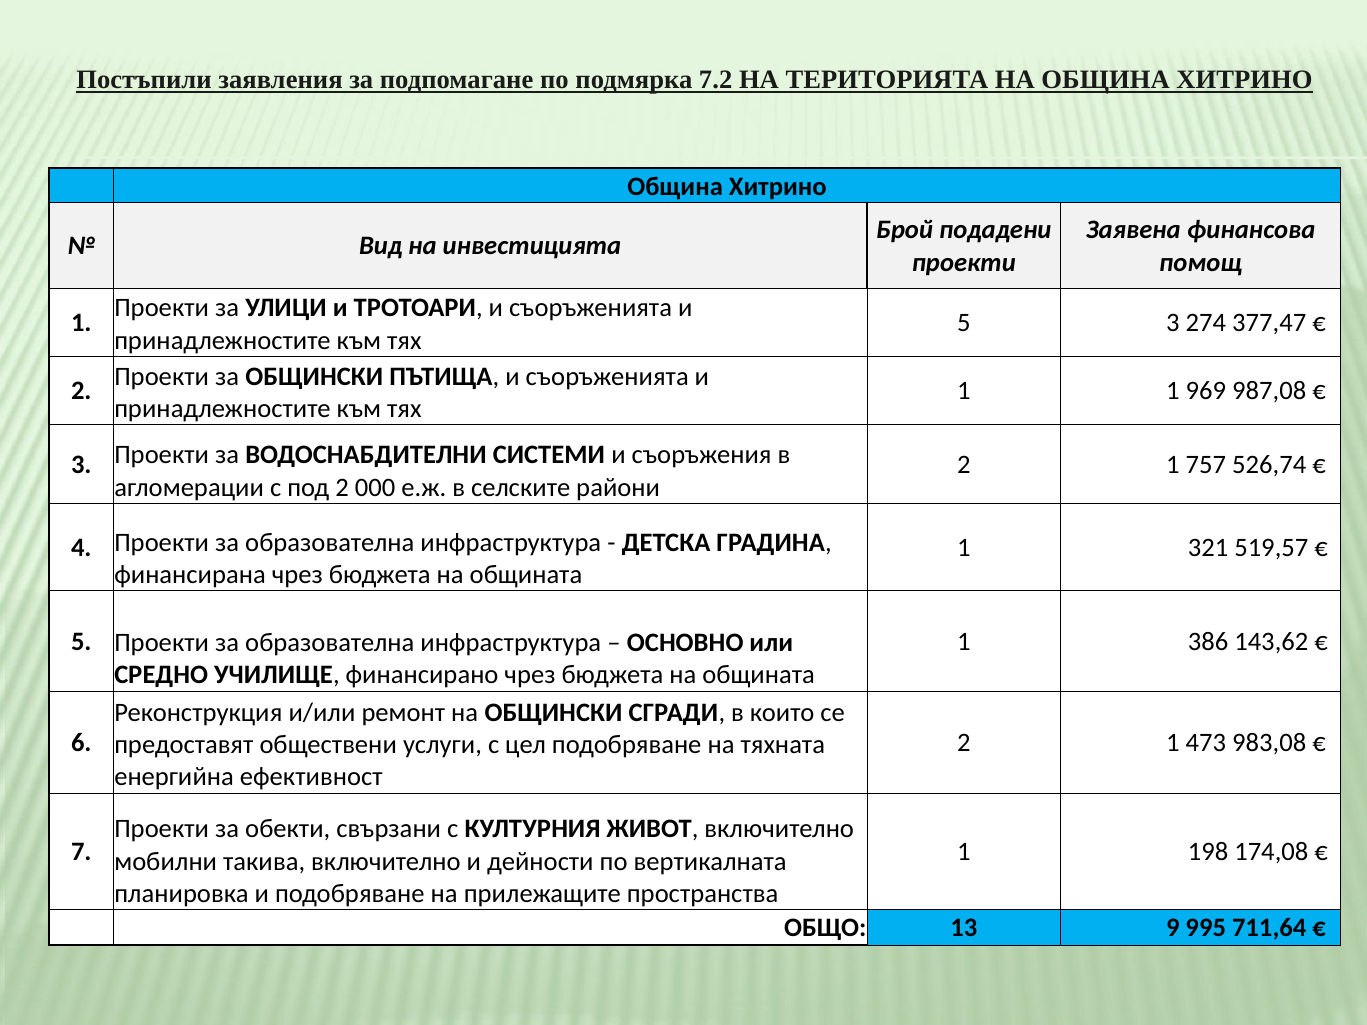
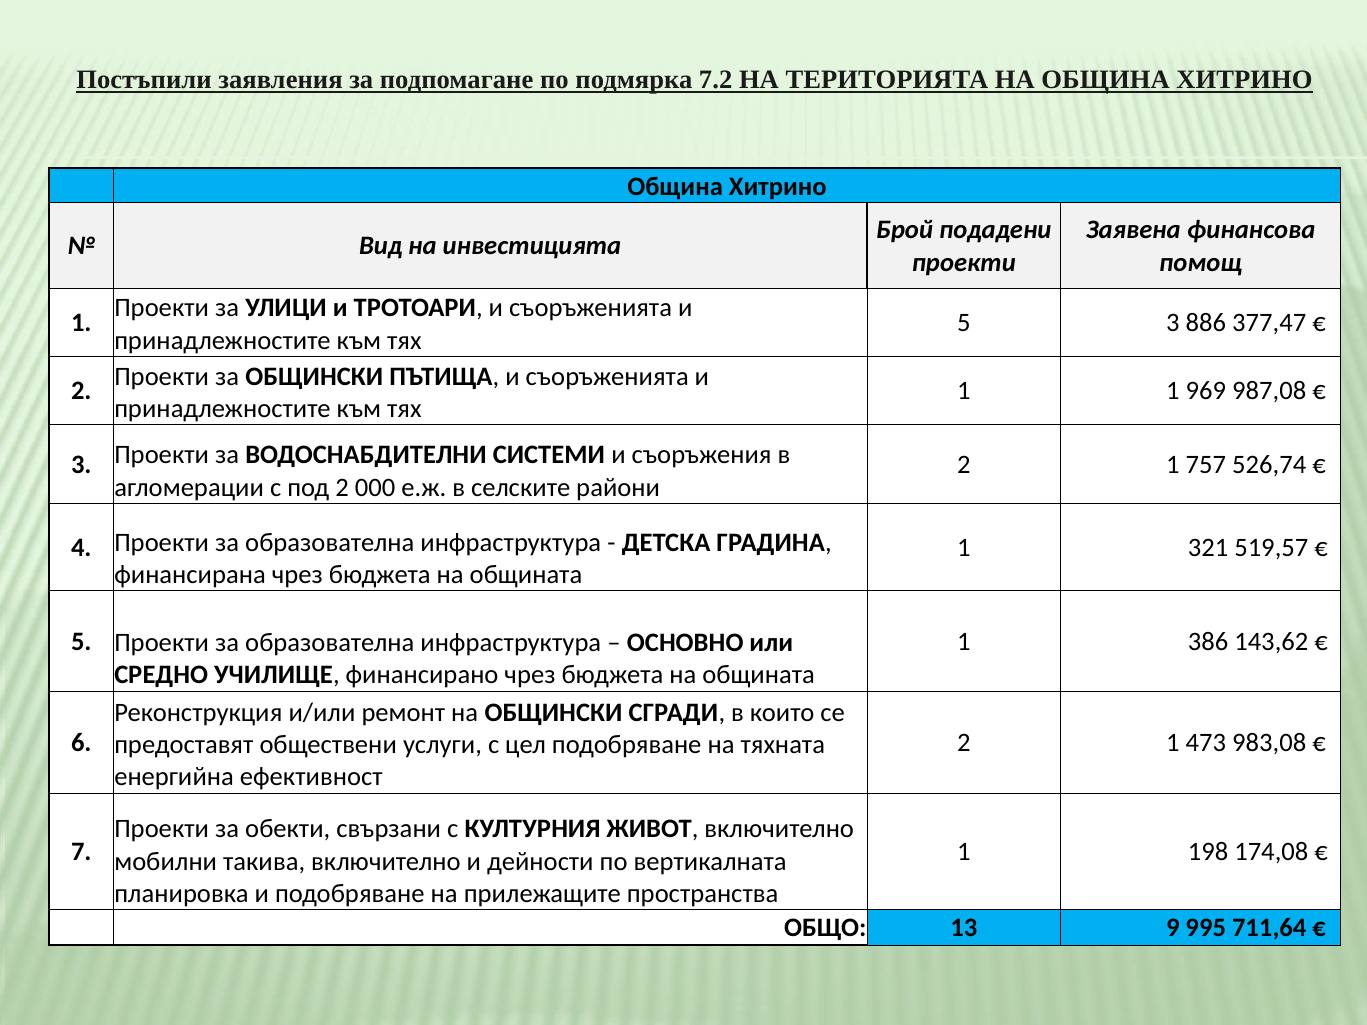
274: 274 -> 886
